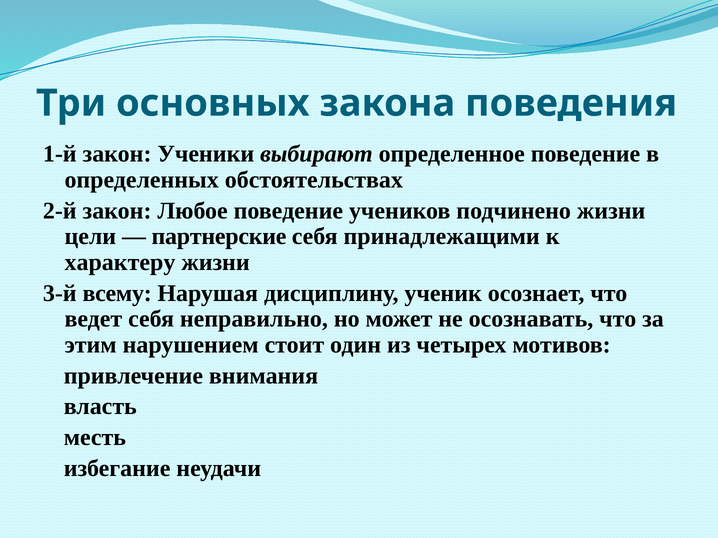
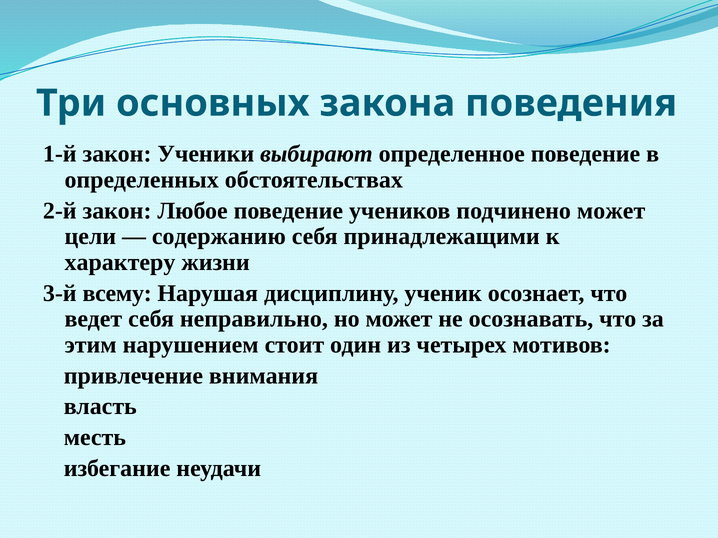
подчинено жизни: жизни -> может
партнерские: партнерские -> содержанию
